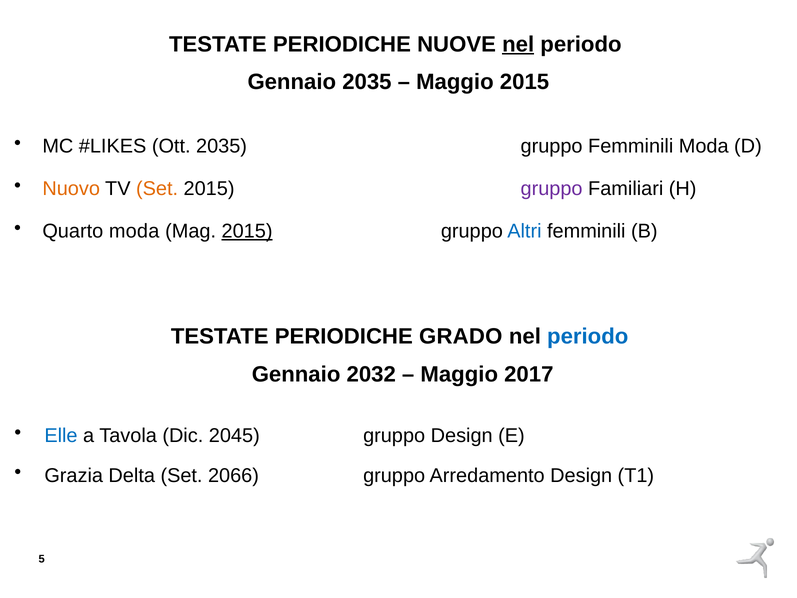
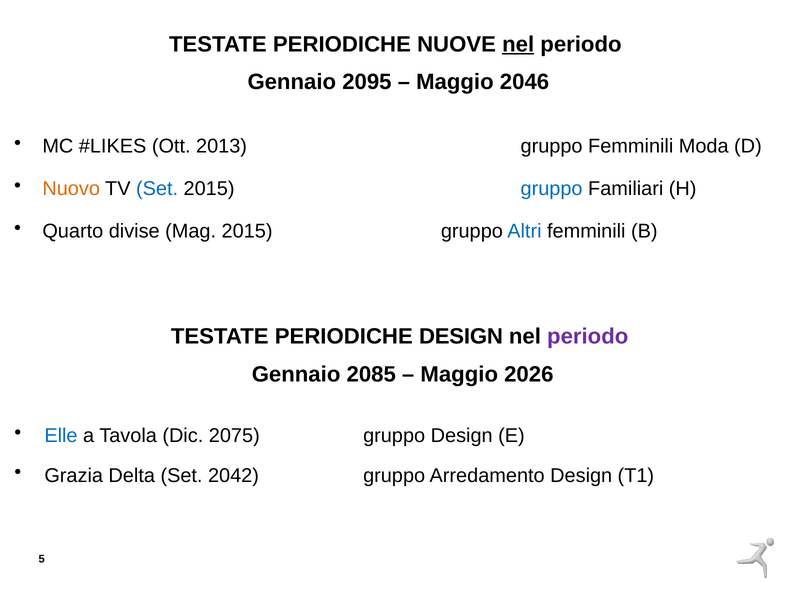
Gennaio 2035: 2035 -> 2095
Maggio 2015: 2015 -> 2046
Ott 2035: 2035 -> 2013
Set at (157, 189) colour: orange -> blue
gruppo at (552, 189) colour: purple -> blue
Quarto moda: moda -> divise
2015 at (247, 231) underline: present -> none
PERIODICHE GRADO: GRADO -> DESIGN
periodo at (588, 336) colour: blue -> purple
2032: 2032 -> 2085
2017: 2017 -> 2026
2045: 2045 -> 2075
2066: 2066 -> 2042
